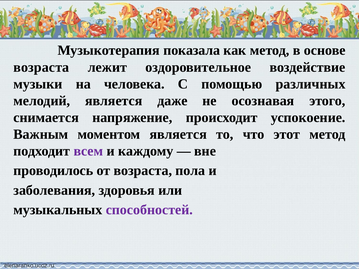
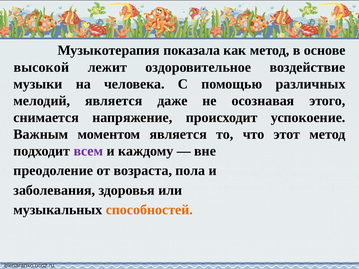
возраста at (41, 67): возраста -> высокой
проводилось: проводилось -> преодоление
способностей colour: purple -> orange
